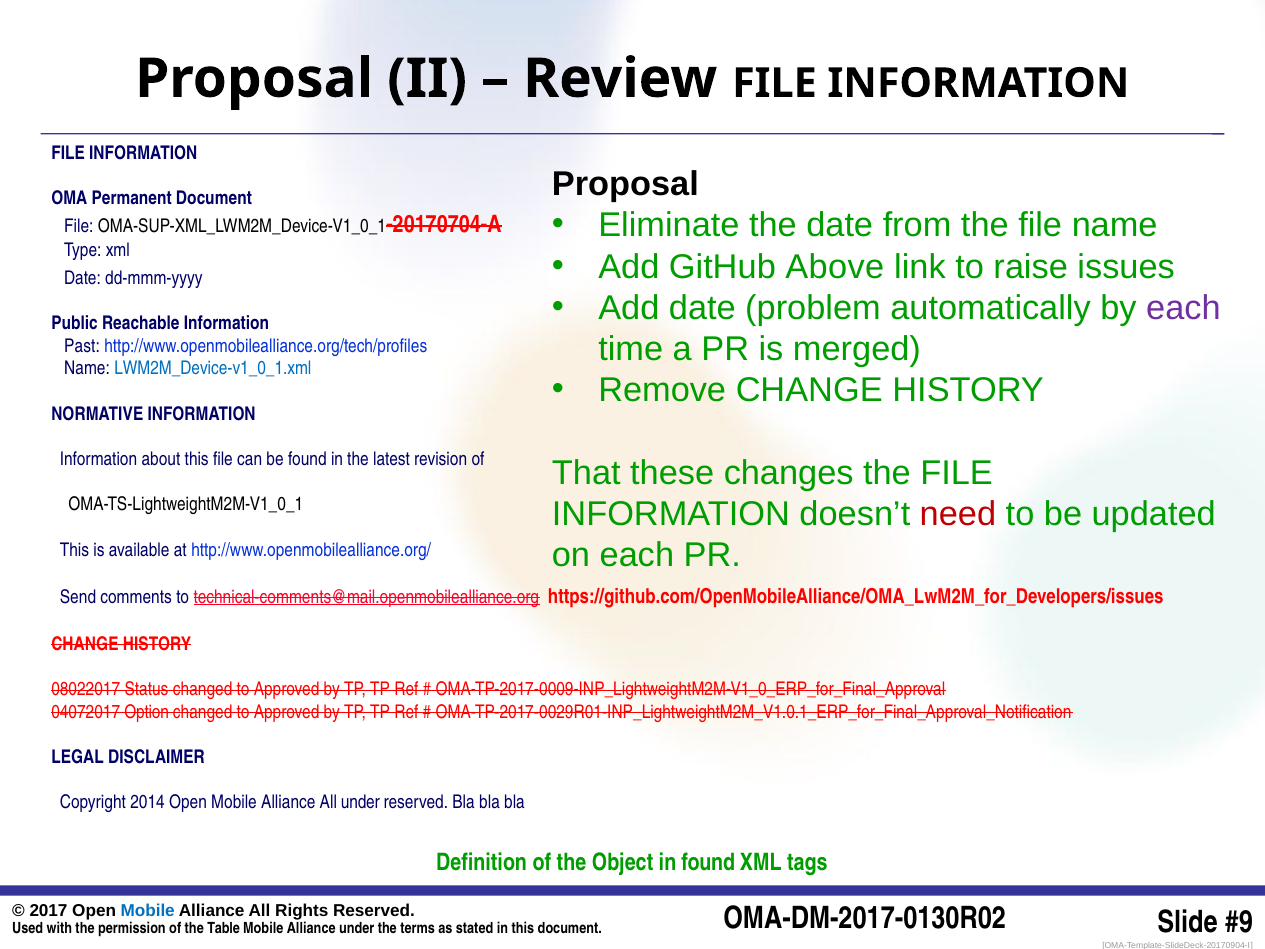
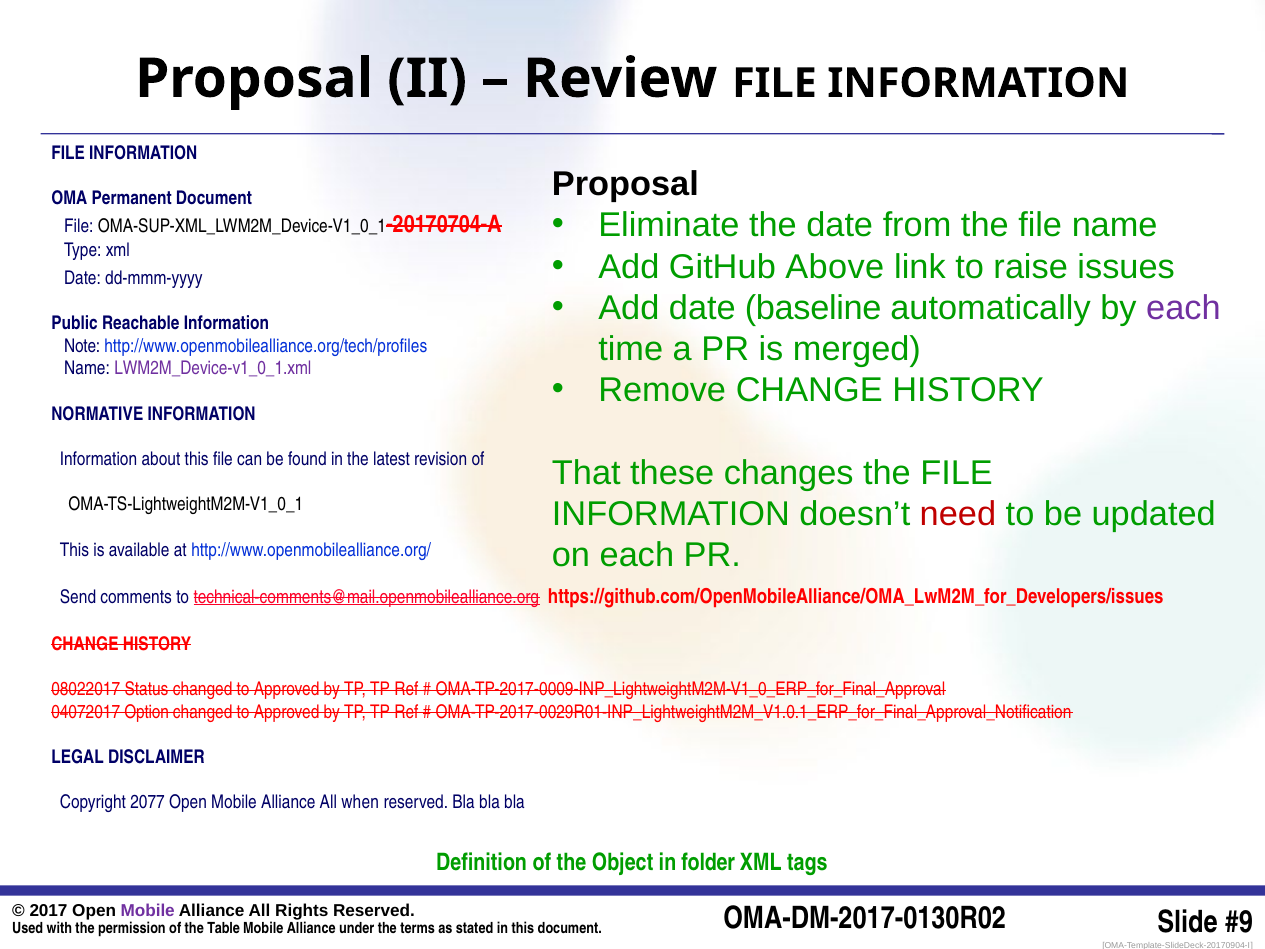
problem: problem -> baseline
Past: Past -> Note
LWM2M_Device-v1_0_1.xml colour: blue -> purple
2014: 2014 -> 2077
All under: under -> when
in found: found -> folder
Mobile at (148, 911) colour: blue -> purple
